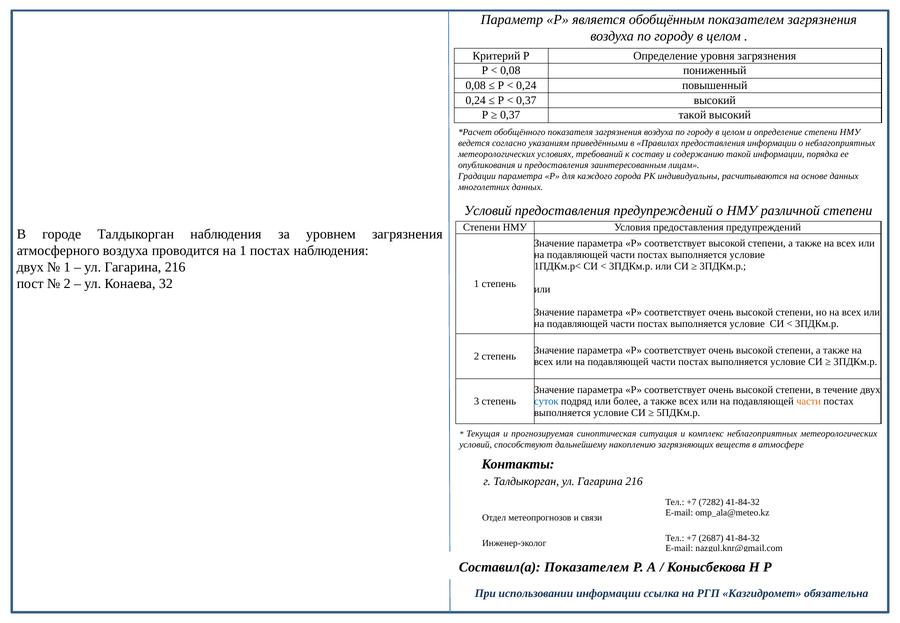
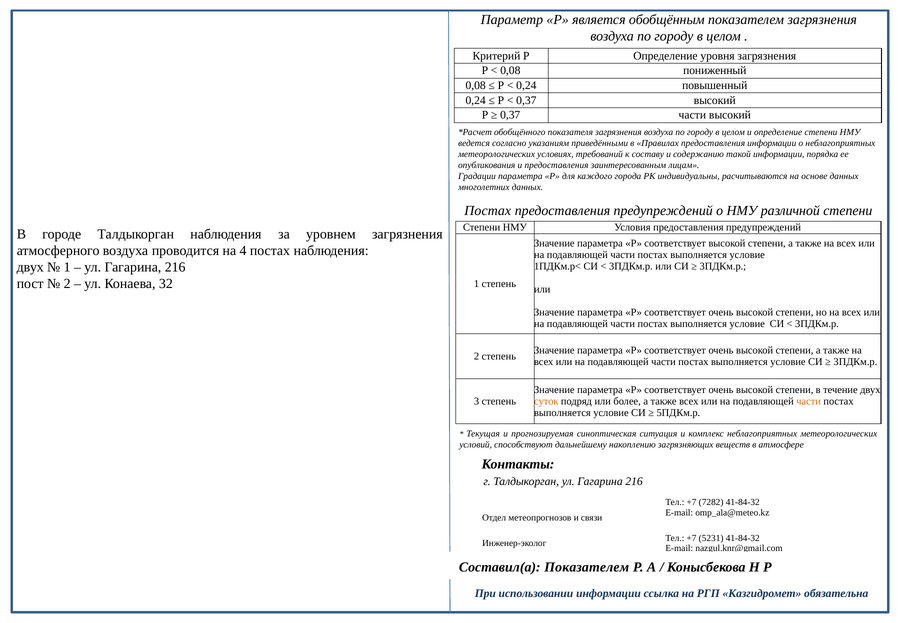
0,37 такой: такой -> части
Условий at (488, 211): Условий -> Постах
на 1: 1 -> 4
суток colour: blue -> orange
2687: 2687 -> 5231
